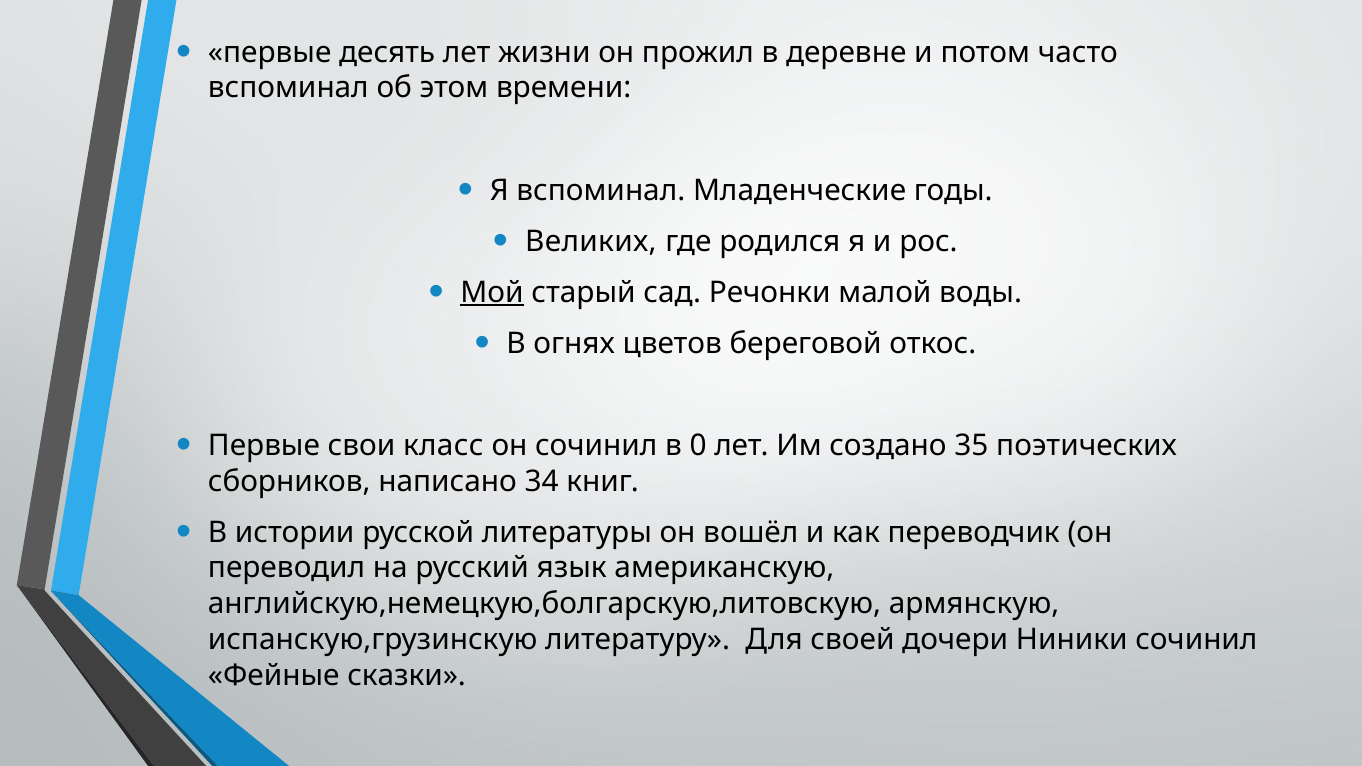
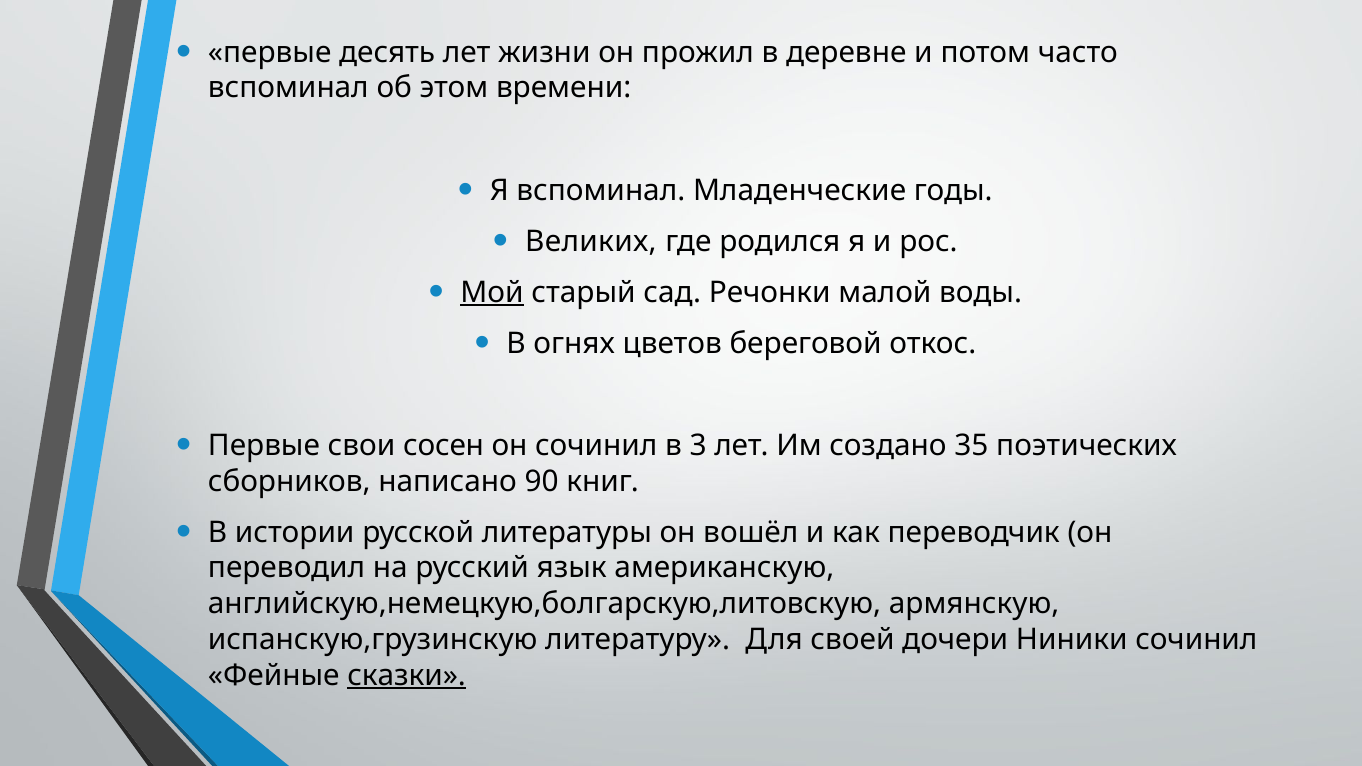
класс: класс -> сосен
0: 0 -> 3
34: 34 -> 90
сказки underline: none -> present
